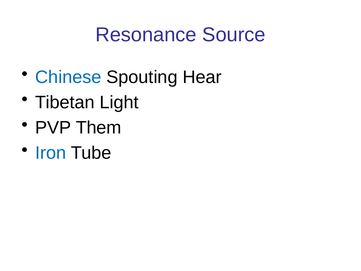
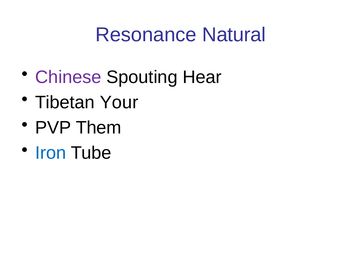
Source: Source -> Natural
Chinese colour: blue -> purple
Light: Light -> Your
